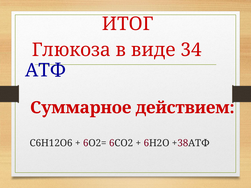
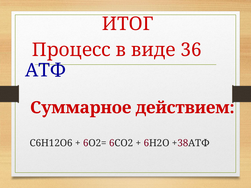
Глюкоза: Глюкоза -> Процесс
34: 34 -> 36
